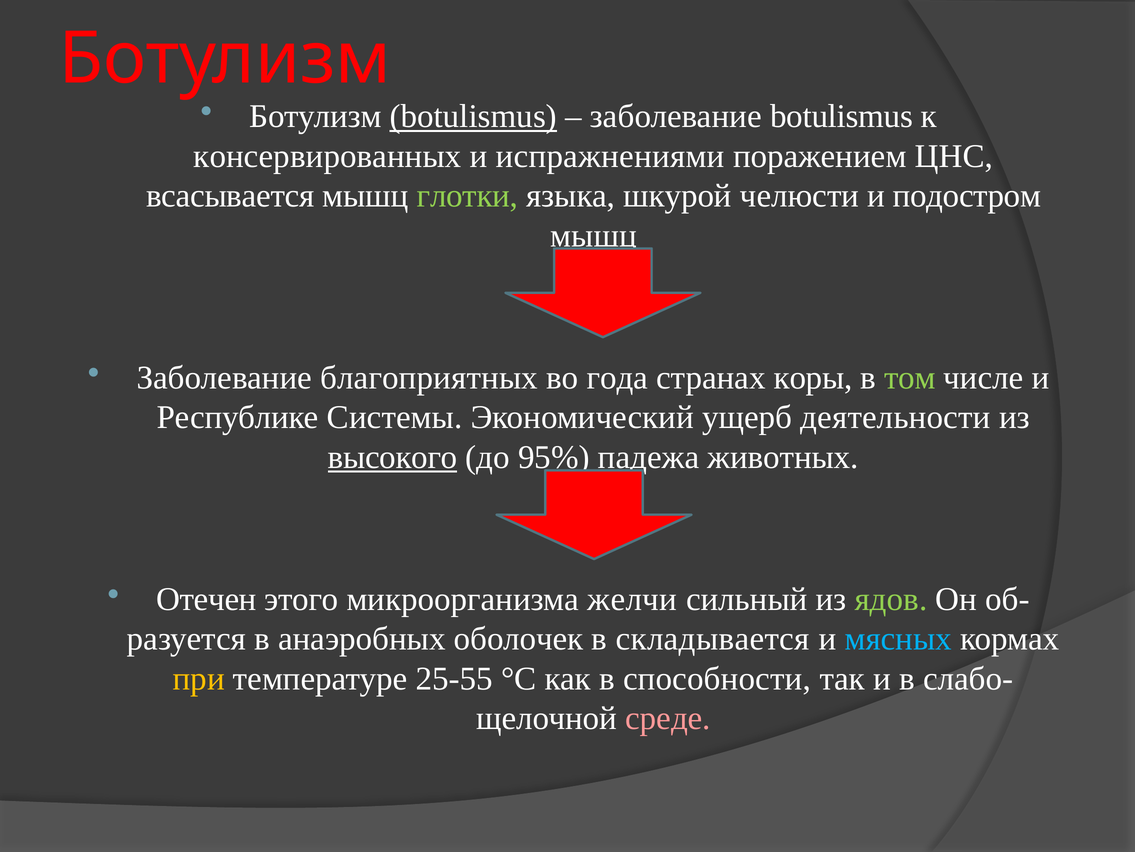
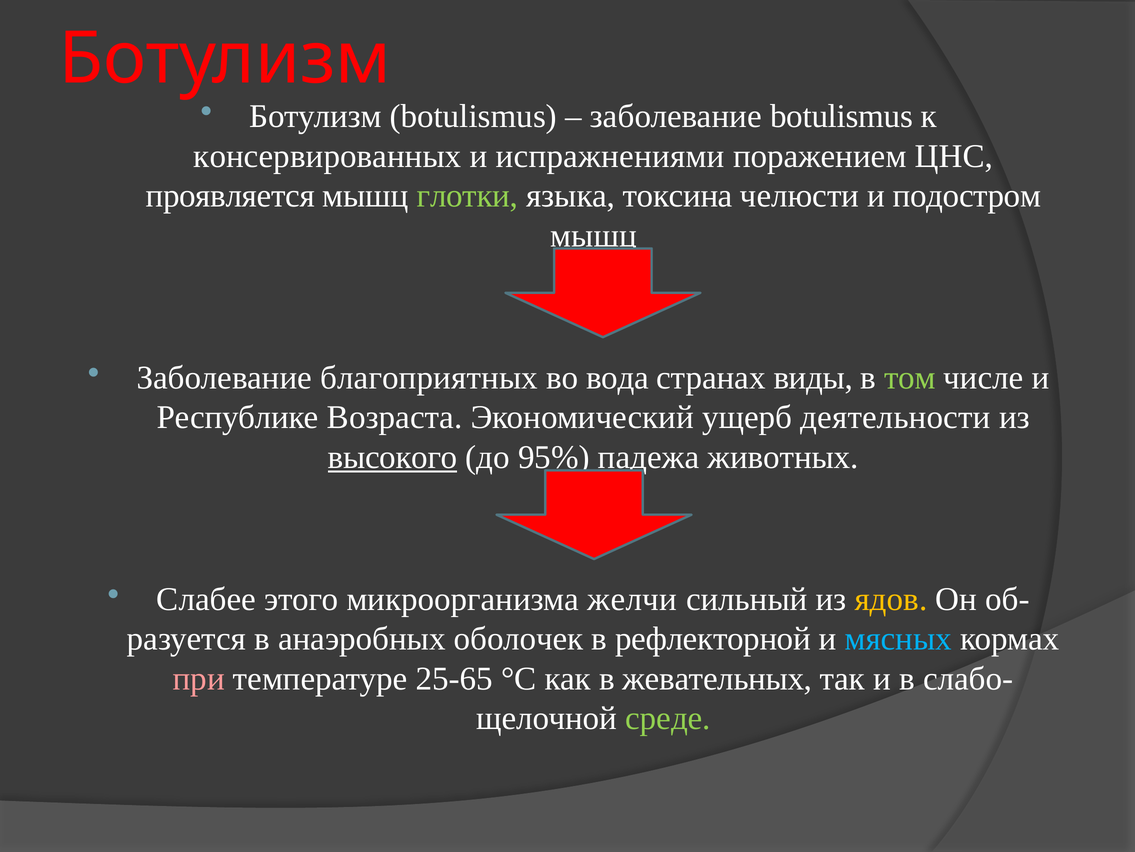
botulismus at (473, 116) underline: present -> none
всасывается: всасывается -> проявляется
шкурой: шкурой -> токсина
года: года -> вода
коры: коры -> виды
Системы: Системы -> Возраста
Отечен: Отечен -> Слабее
ядов colour: light green -> yellow
складывается: складывается -> рефлекторной
при colour: yellow -> pink
25-55: 25-55 -> 25-65
способности: способности -> жевательных
среде colour: pink -> light green
